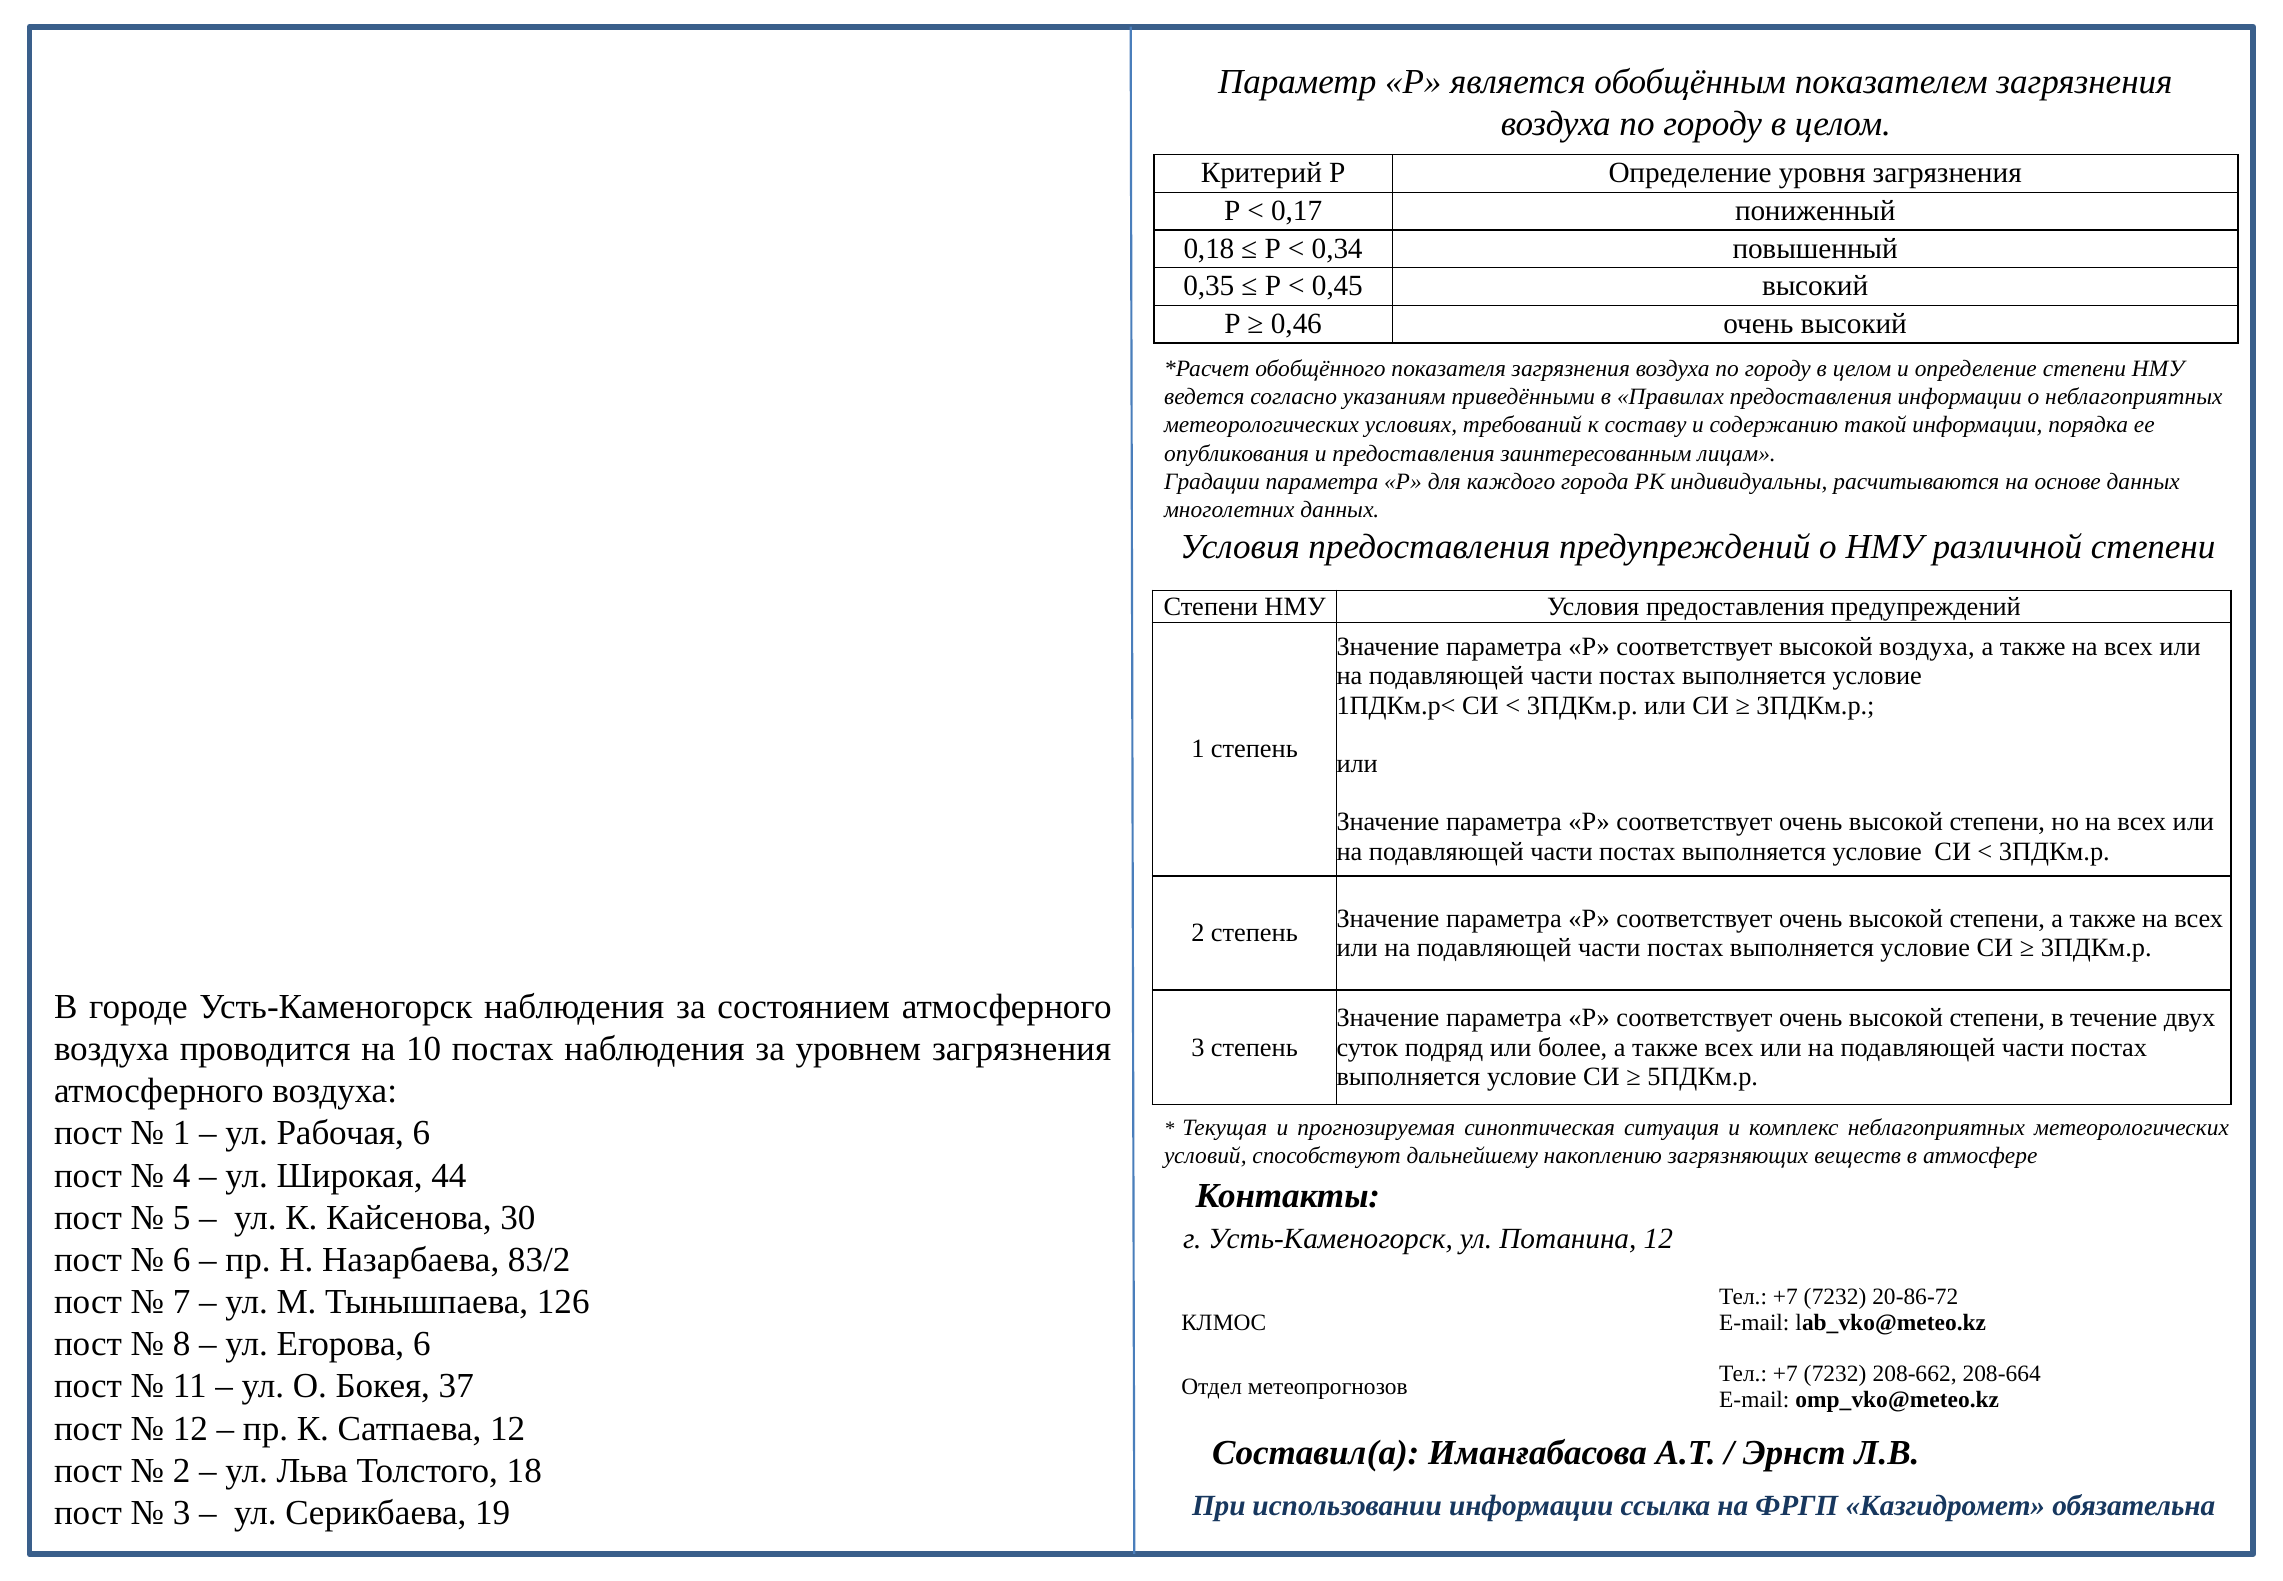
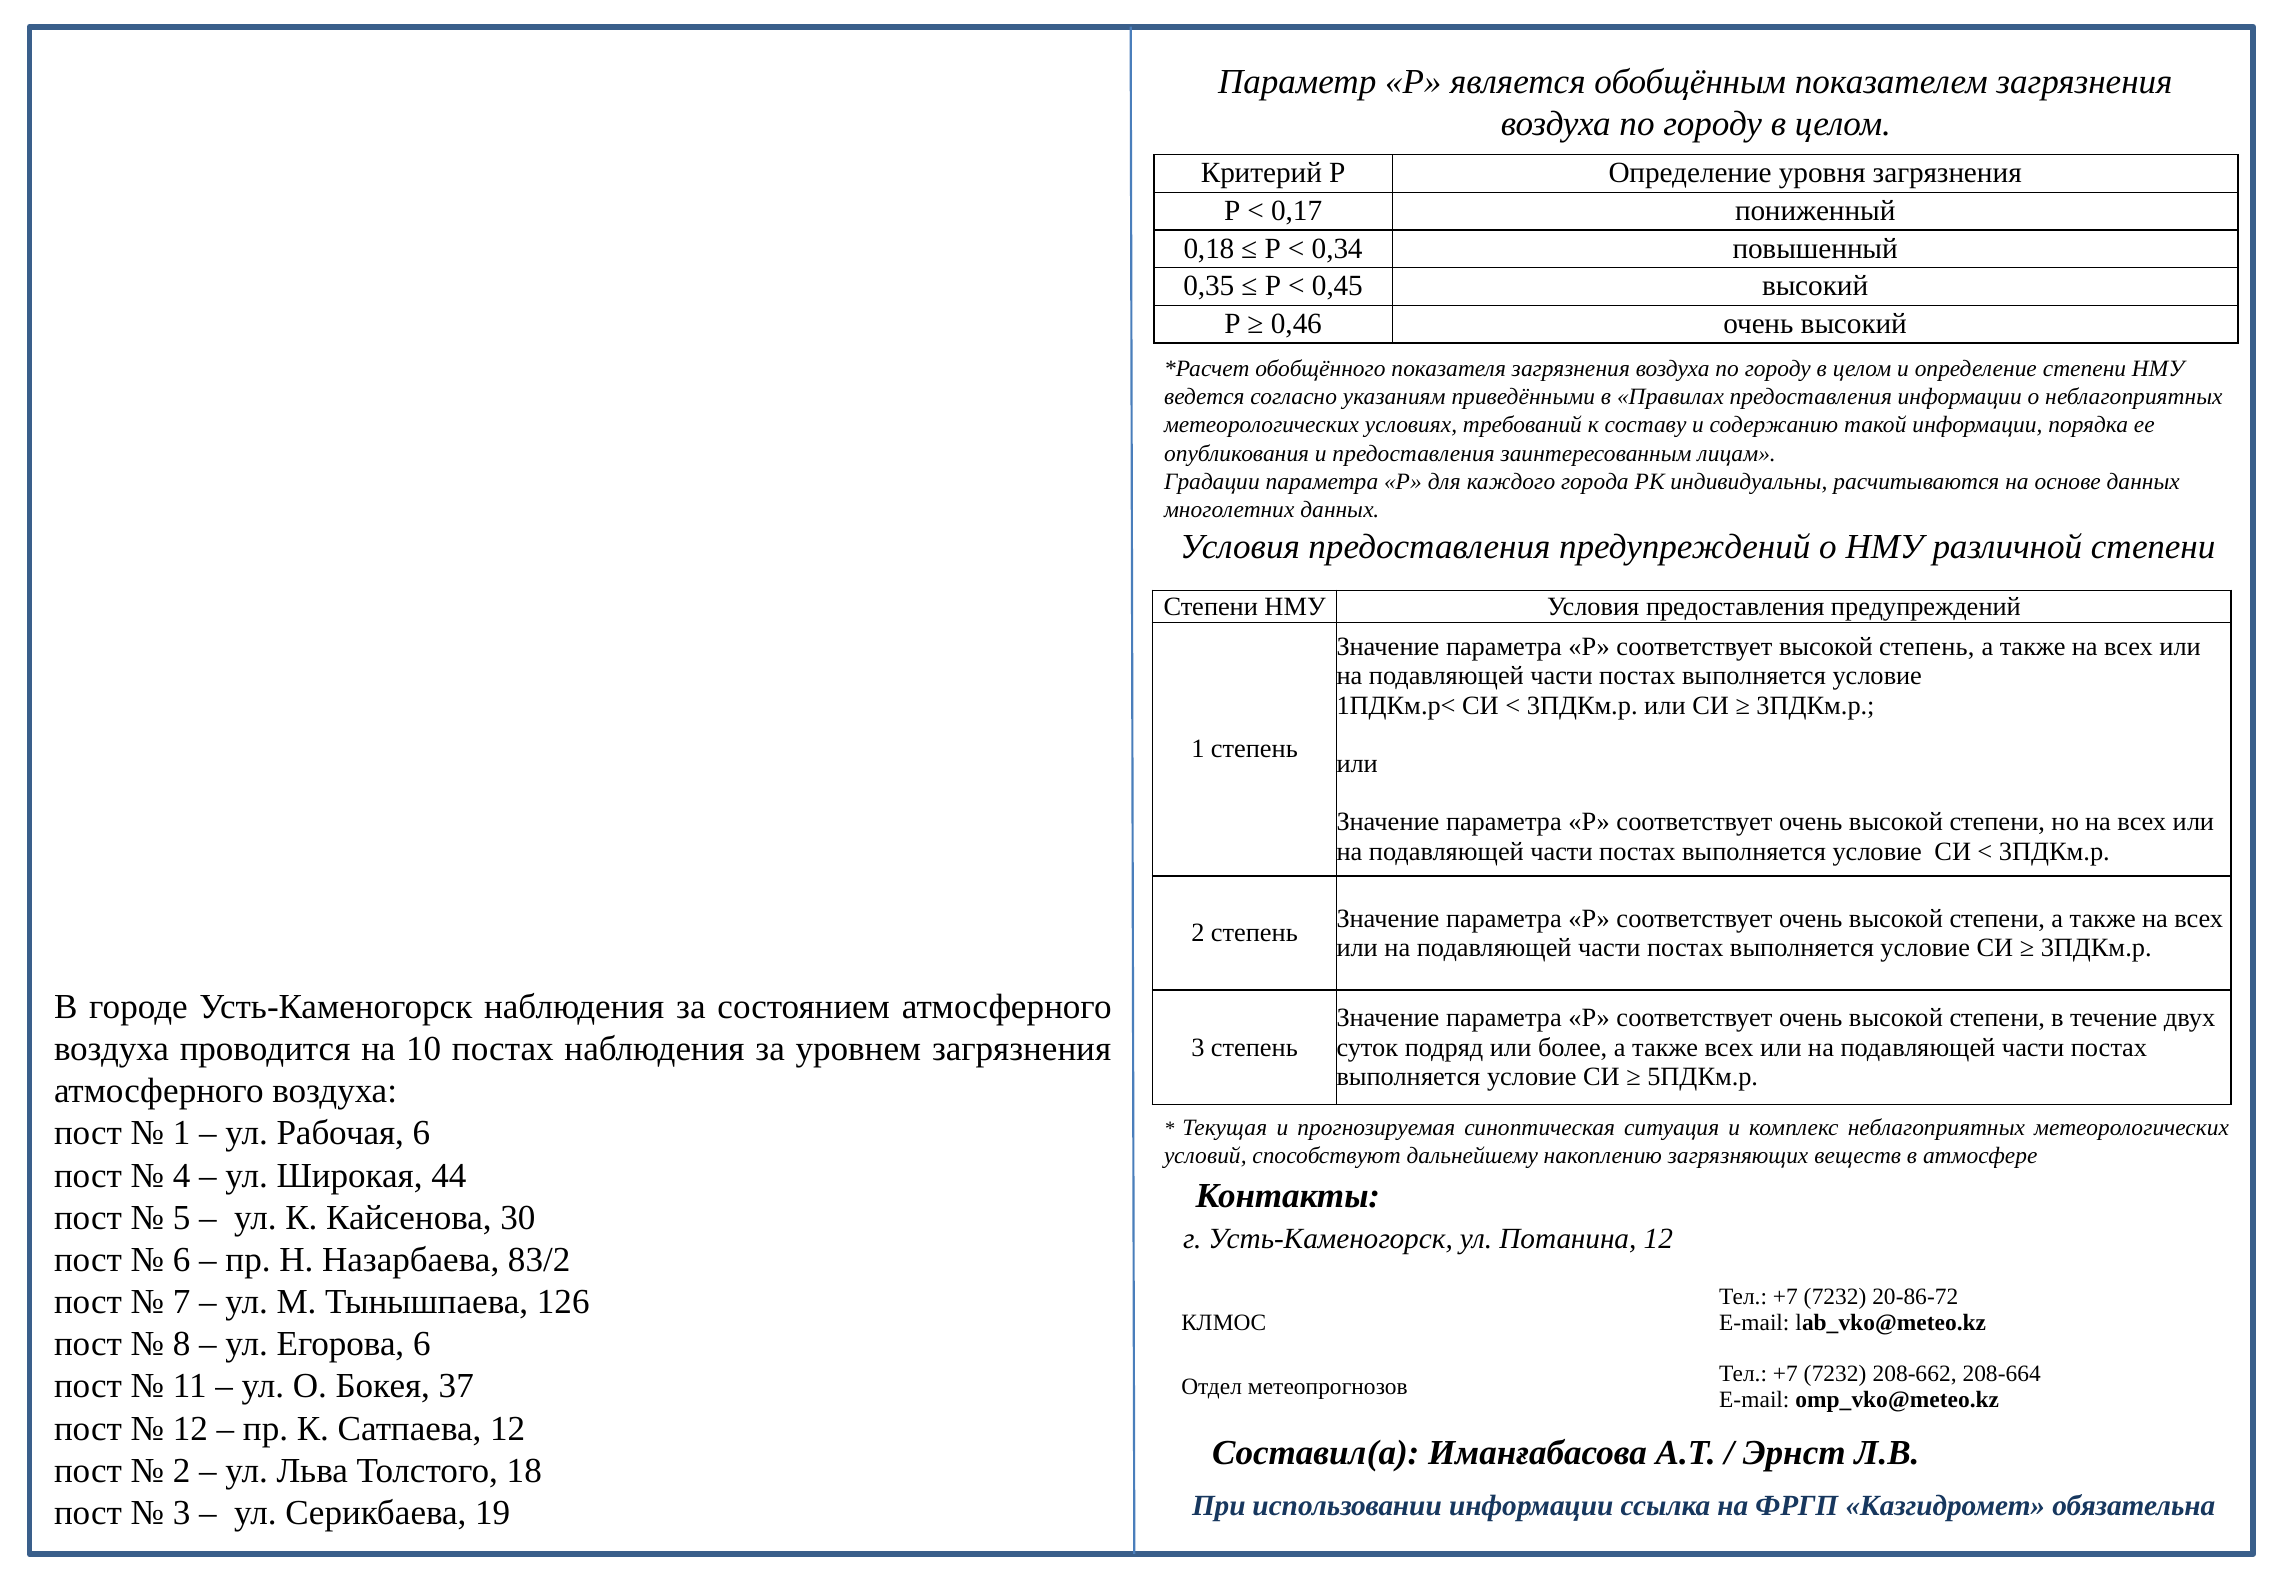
высокой воздуха: воздуха -> степень
